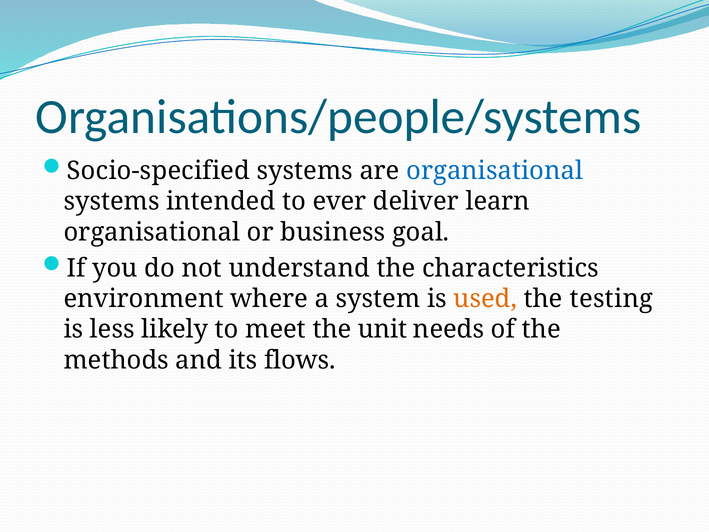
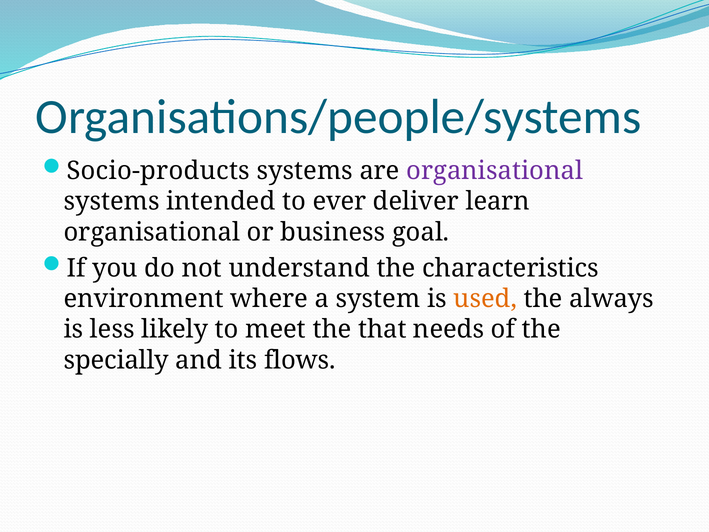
Socio-specified: Socio-specified -> Socio-products
organisational at (495, 171) colour: blue -> purple
testing: testing -> always
unit: unit -> that
methods: methods -> specially
